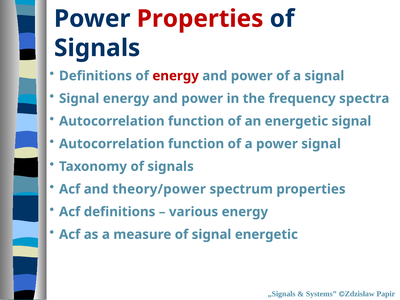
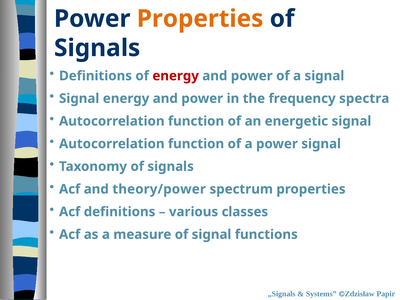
Properties at (200, 19) colour: red -> orange
various energy: energy -> classes
signal energetic: energetic -> functions
